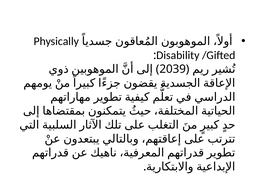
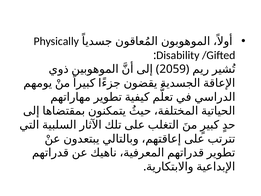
2039: 2039 -> 2059
